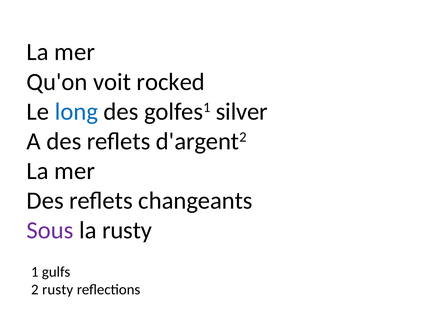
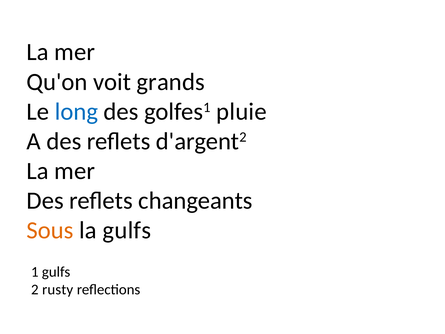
rocked: rocked -> grands
silver: silver -> pluie
Sous colour: purple -> orange
la rusty: rusty -> gulfs
